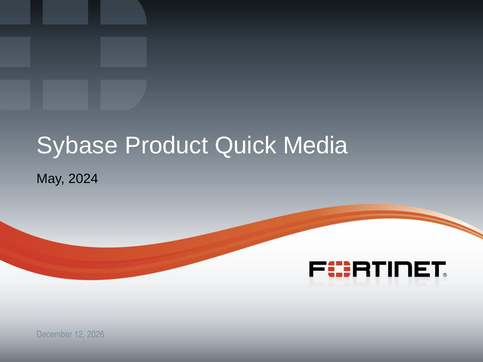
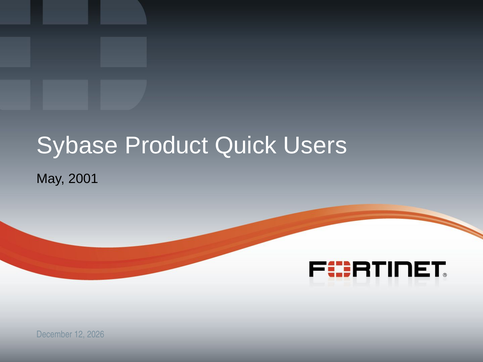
Media: Media -> Users
2024: 2024 -> 2001
